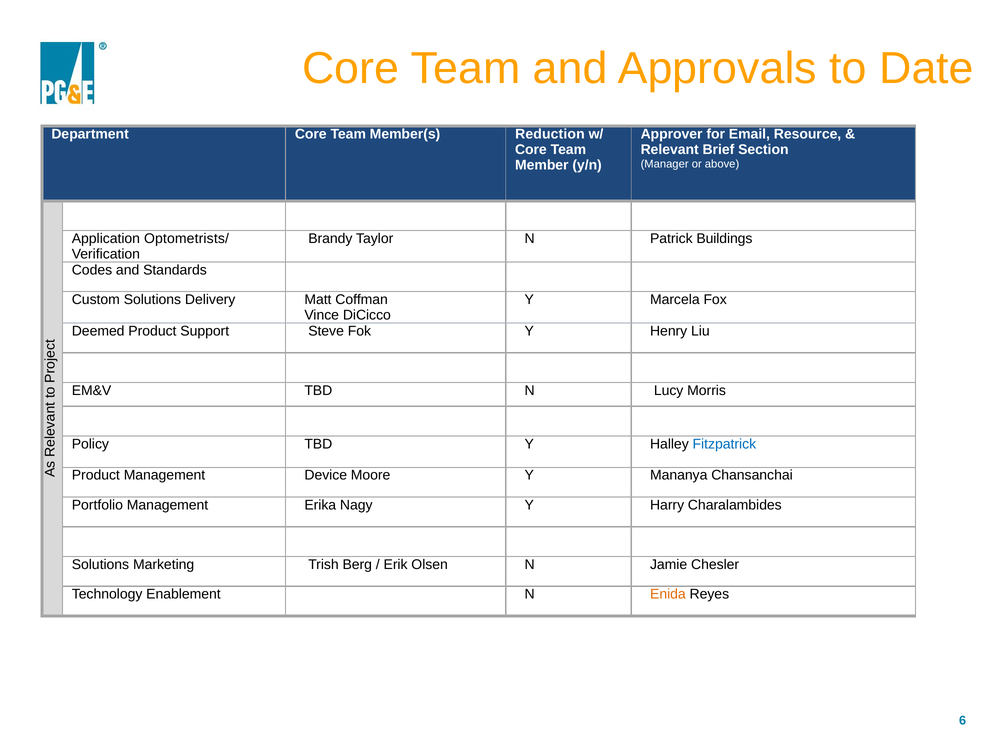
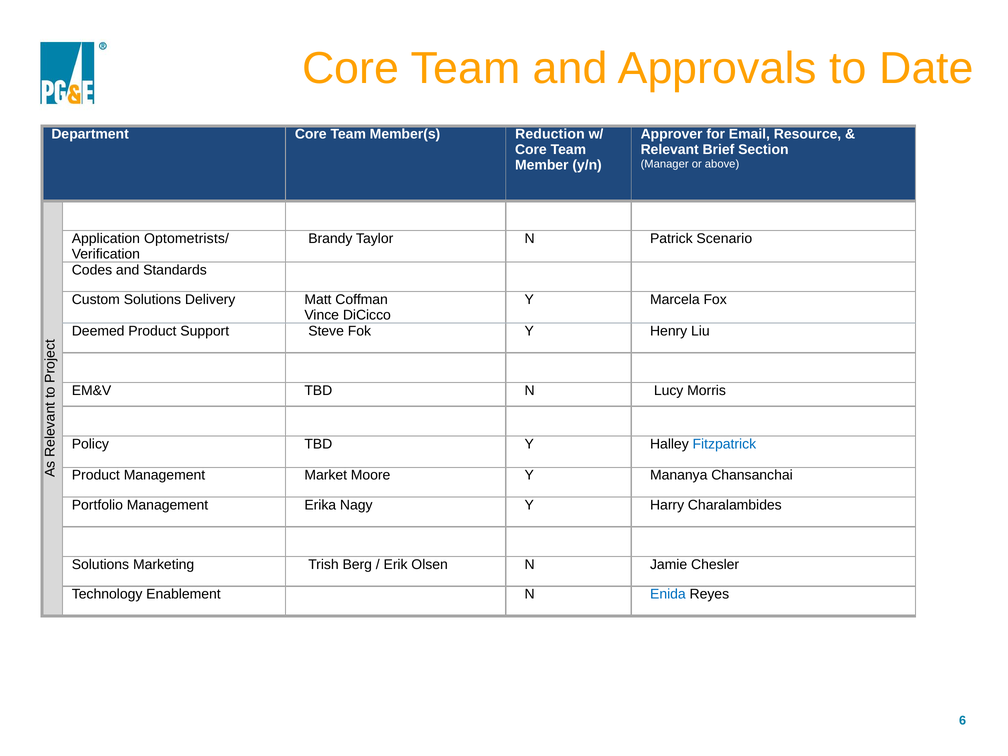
Buildings: Buildings -> Scenario
Device: Device -> Market
Enida colour: orange -> blue
